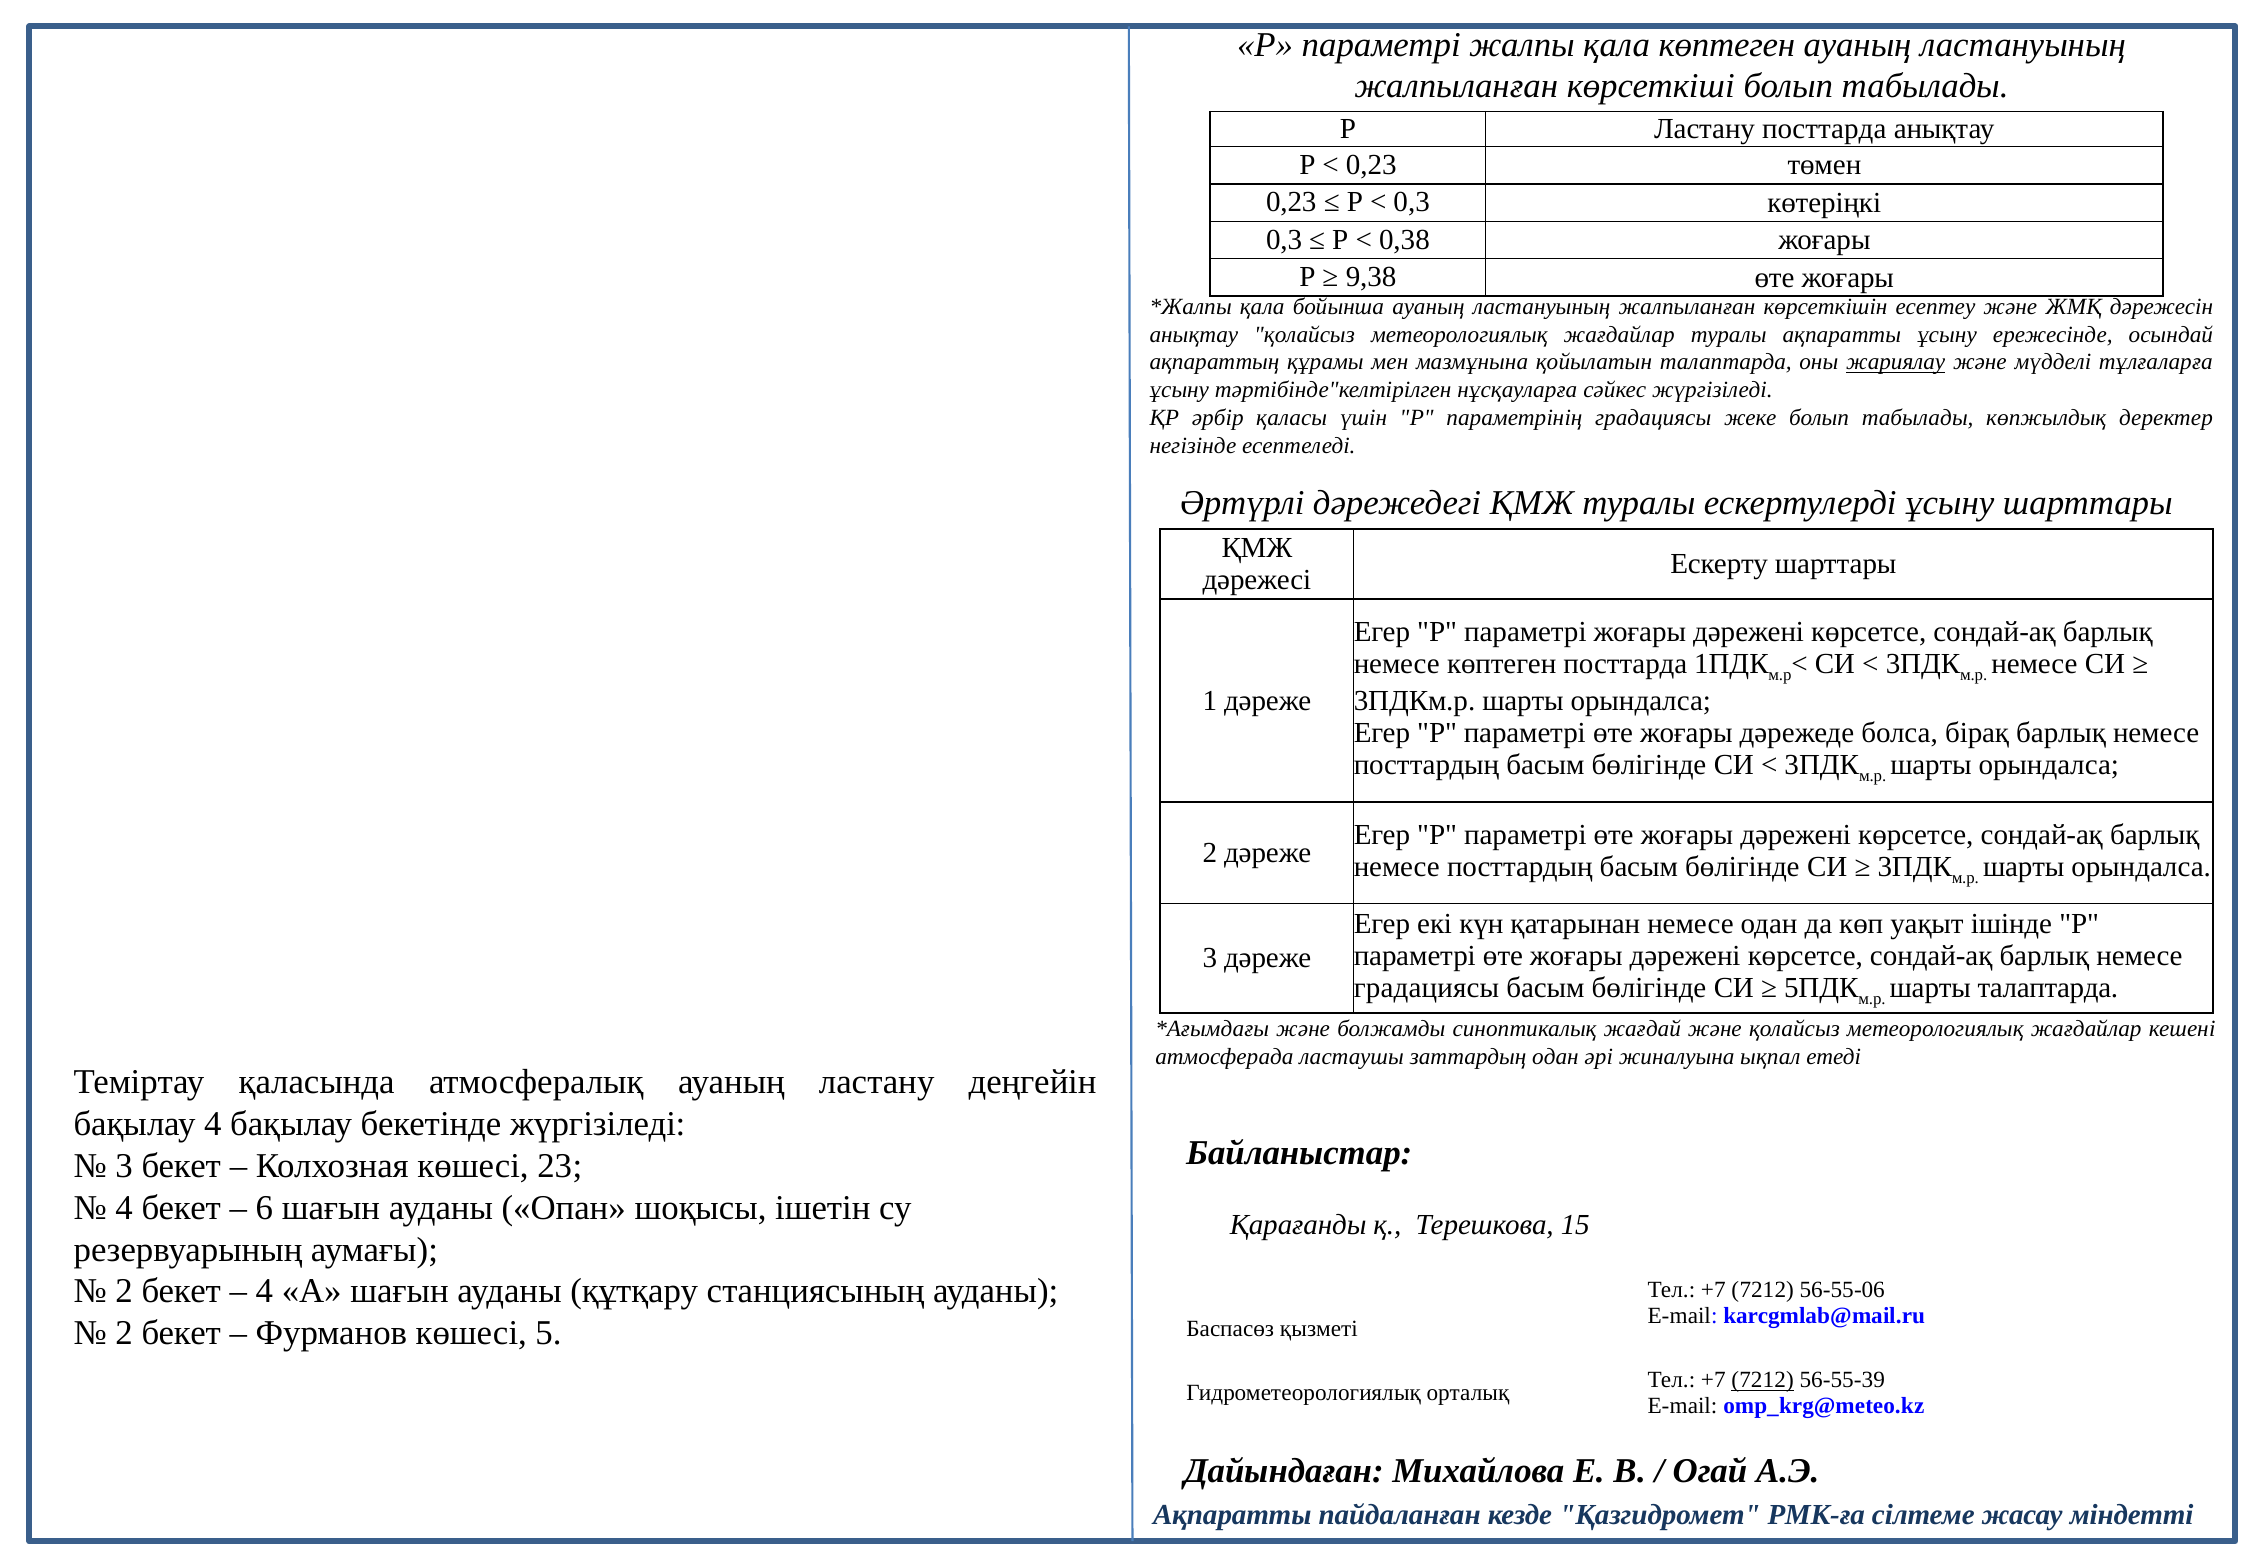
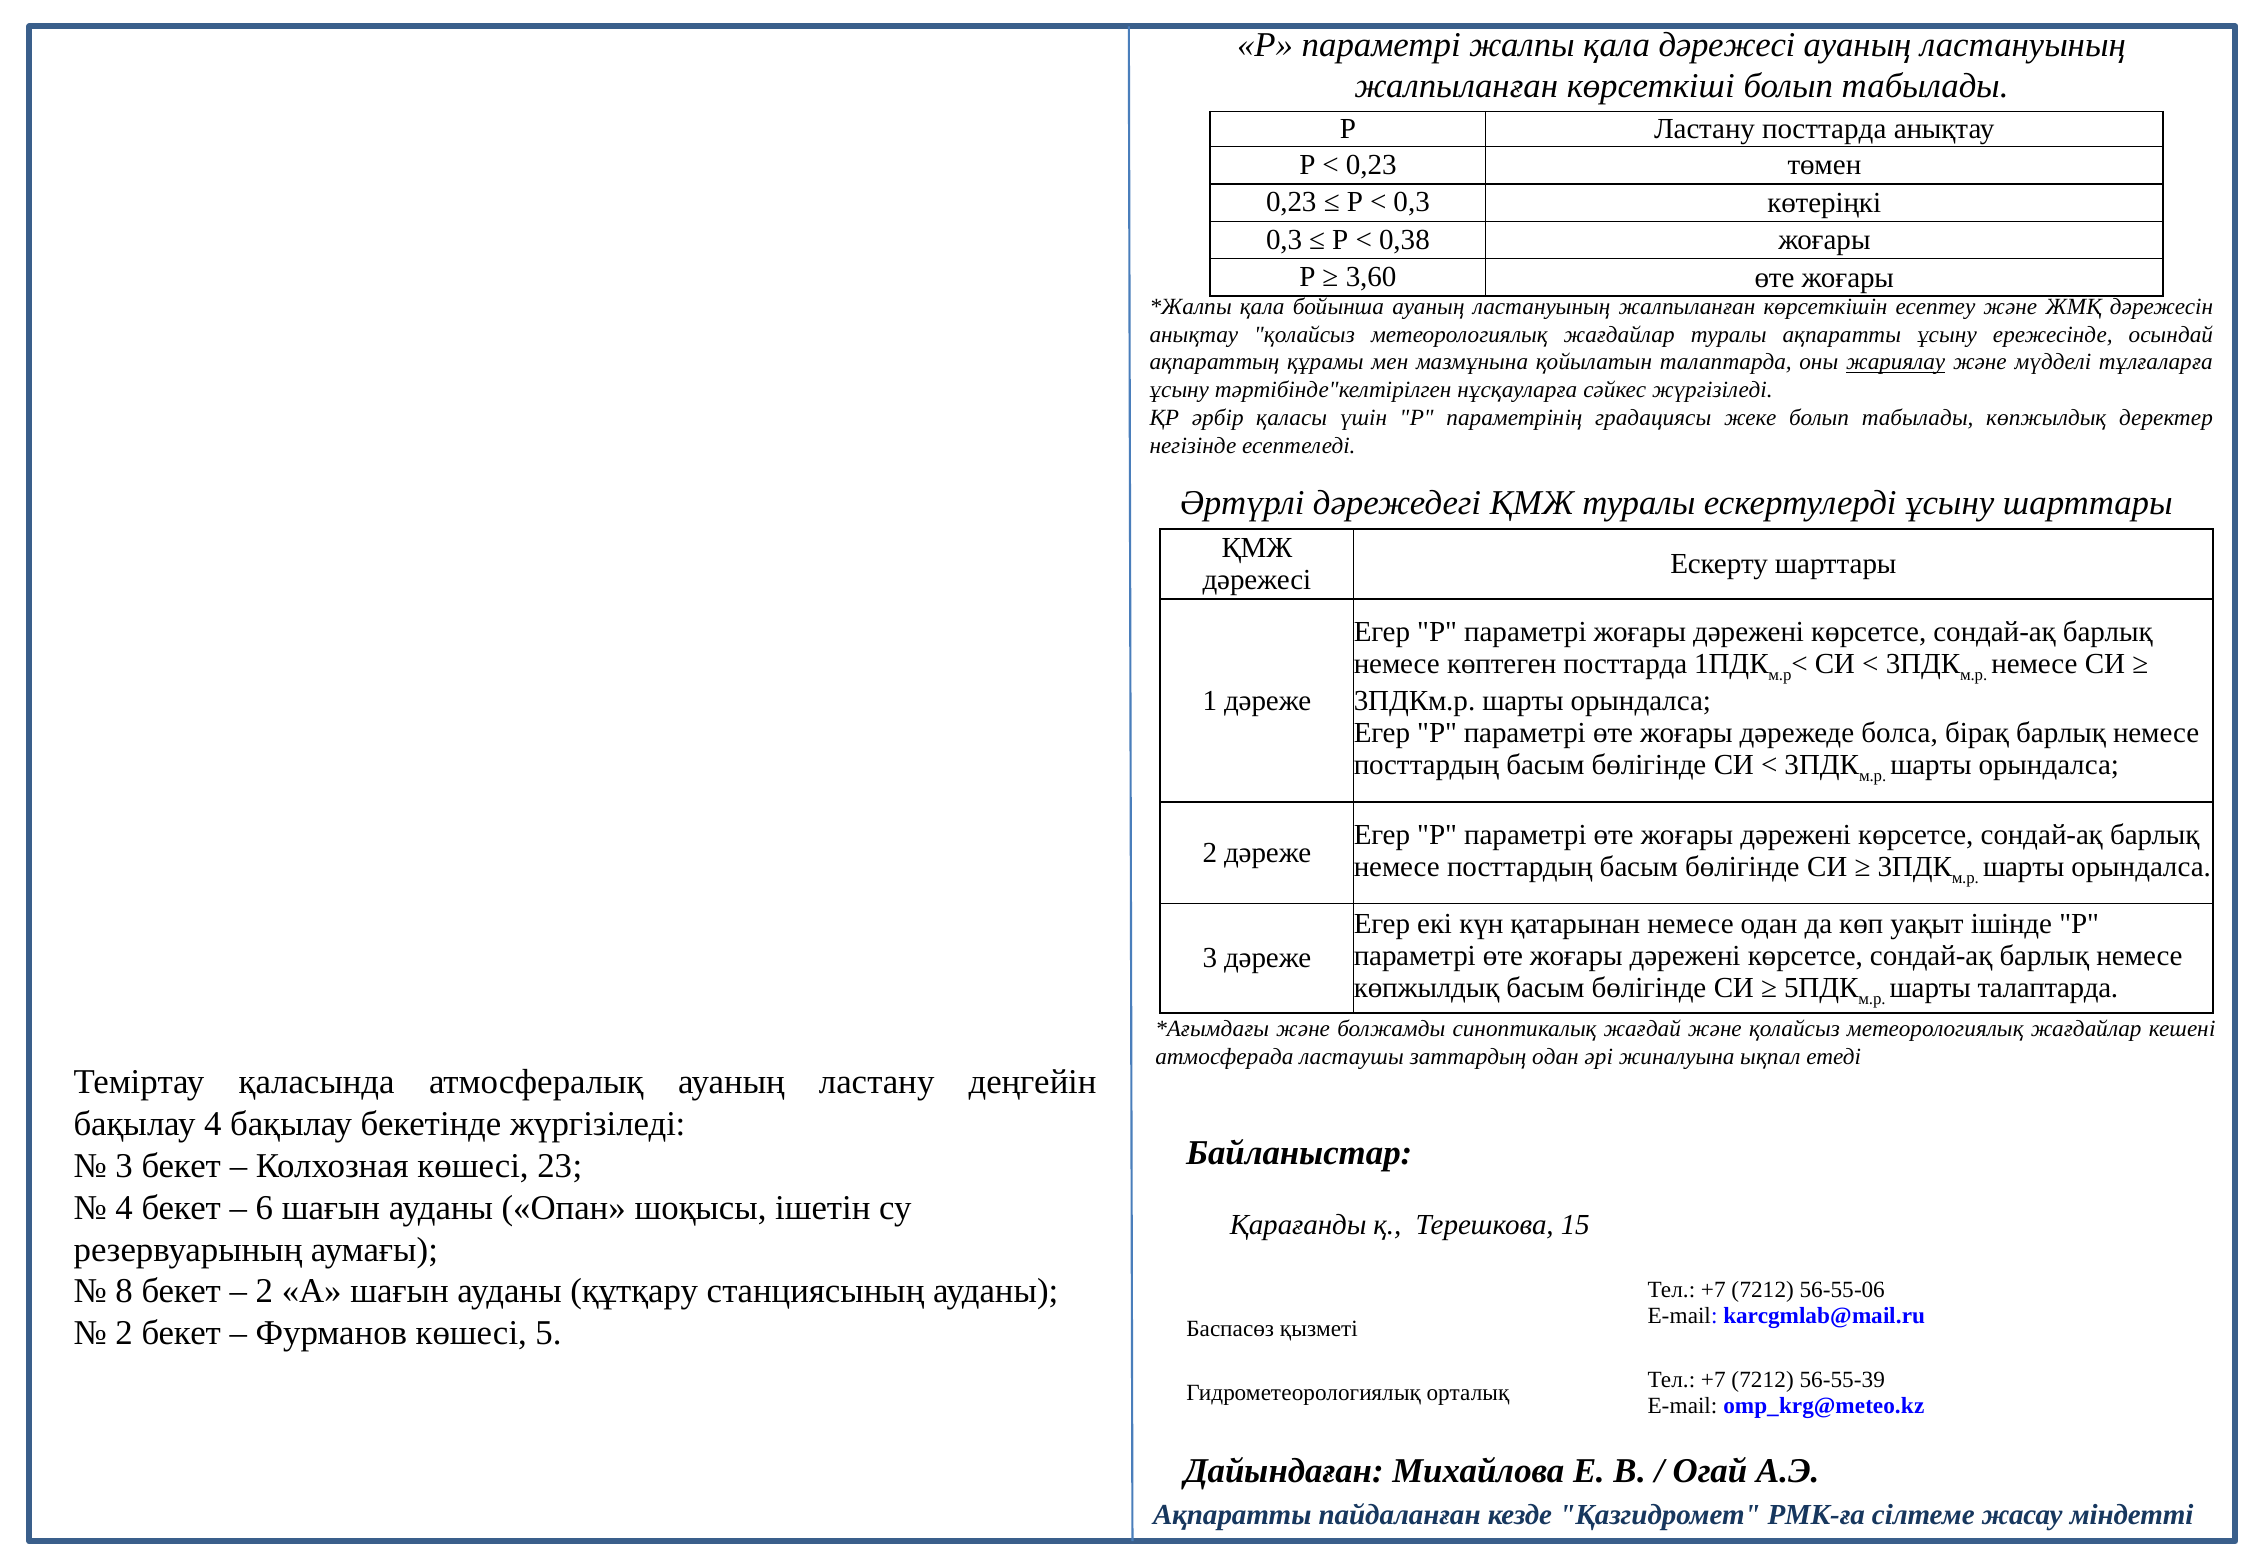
қала көптеген: көптеген -> дәрежесі
9,38: 9,38 -> 3,60
градациясы at (1426, 988): градациясы -> көпжылдық
2 at (124, 1292): 2 -> 8
4 at (264, 1292): 4 -> 2
7212 at (1763, 1380) underline: present -> none
